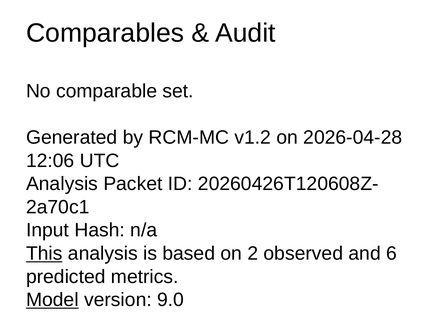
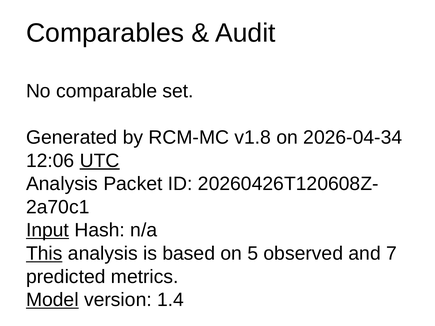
v1.2: v1.2 -> v1.8
2026-04-28: 2026-04-28 -> 2026-04-34
UTC underline: none -> present
Input underline: none -> present
2: 2 -> 5
6: 6 -> 7
9.0: 9.0 -> 1.4
